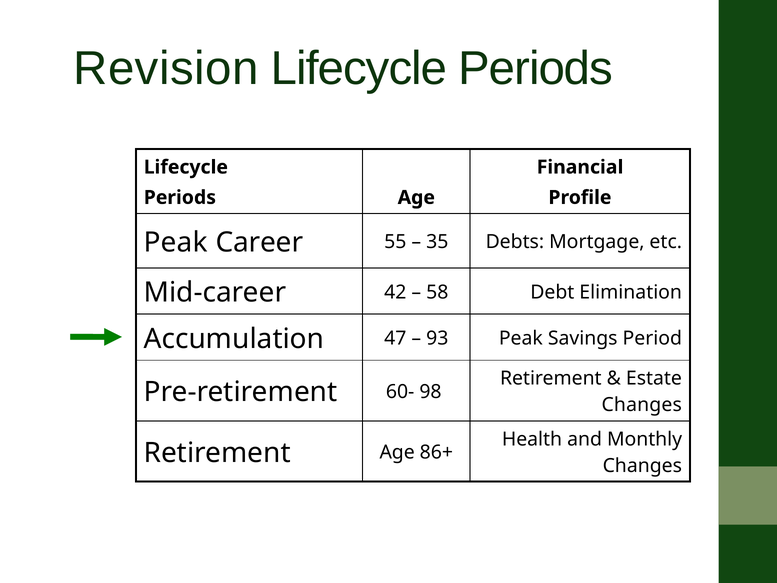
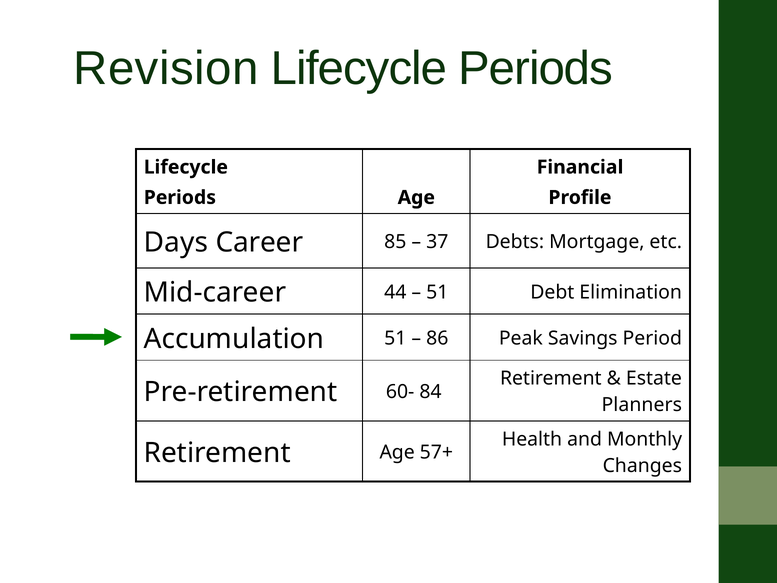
Peak at (176, 242): Peak -> Days
55: 55 -> 85
35: 35 -> 37
42: 42 -> 44
58 at (437, 292): 58 -> 51
Accumulation 47: 47 -> 51
93: 93 -> 86
98: 98 -> 84
Changes at (642, 405): Changes -> Planners
86+: 86+ -> 57+
